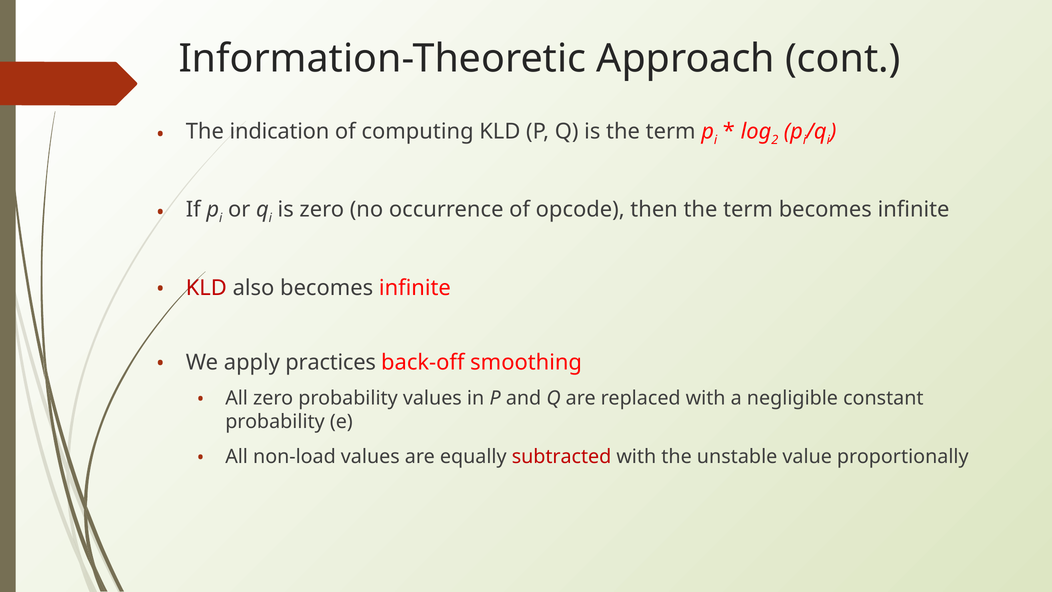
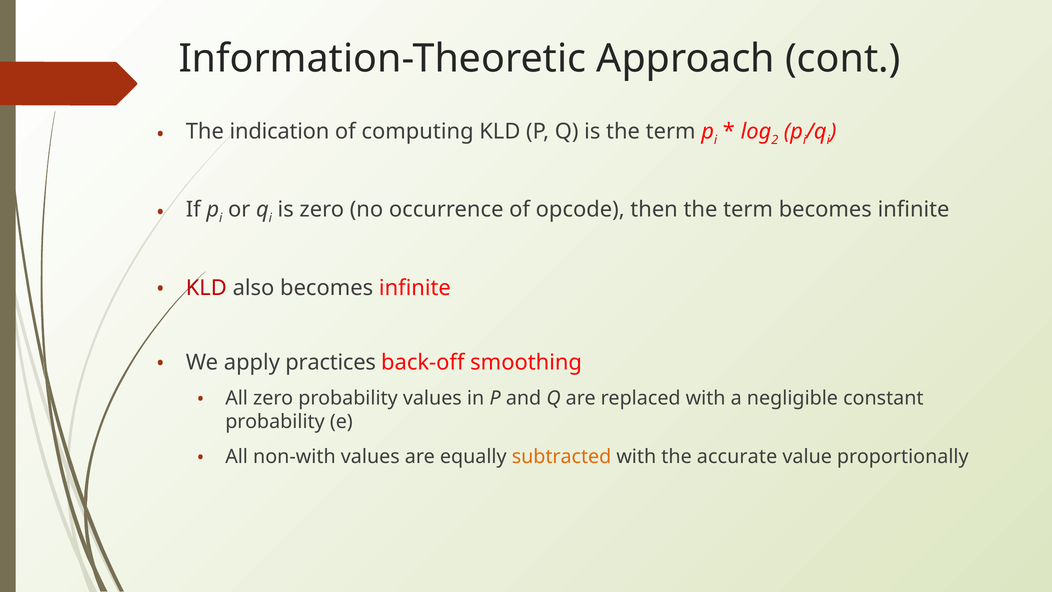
non-load: non-load -> non-with
subtracted colour: red -> orange
unstable: unstable -> accurate
